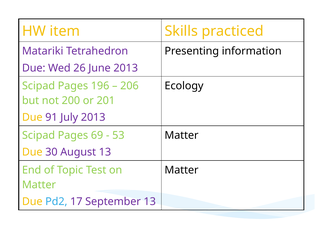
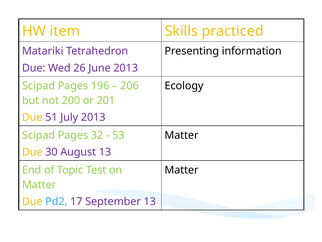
91: 91 -> 51
69: 69 -> 32
